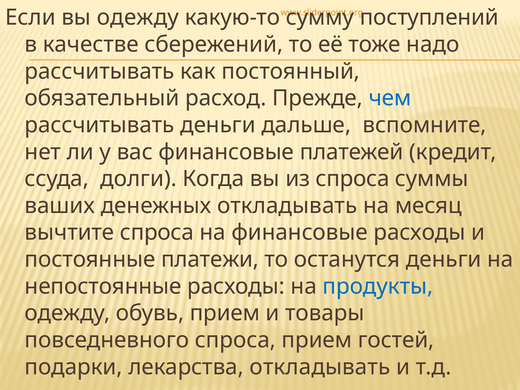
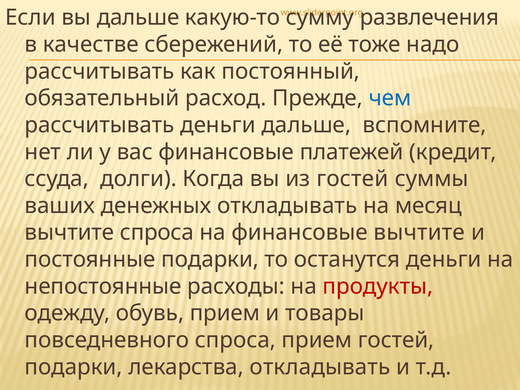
вы одежду: одежду -> дальше
поступлений: поступлений -> развлечения
из спроса: спроса -> гостей
финансовые расходы: расходы -> вычтите
постоянные платежи: платежи -> подарки
продукты colour: blue -> red
